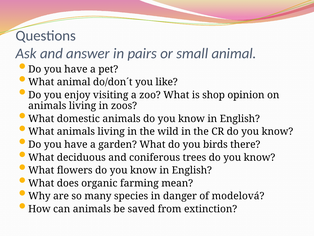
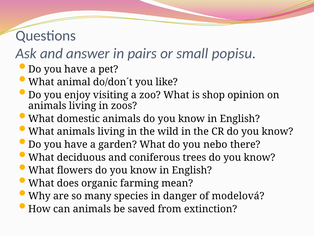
small animal: animal -> popisu
birds: birds -> nebo
